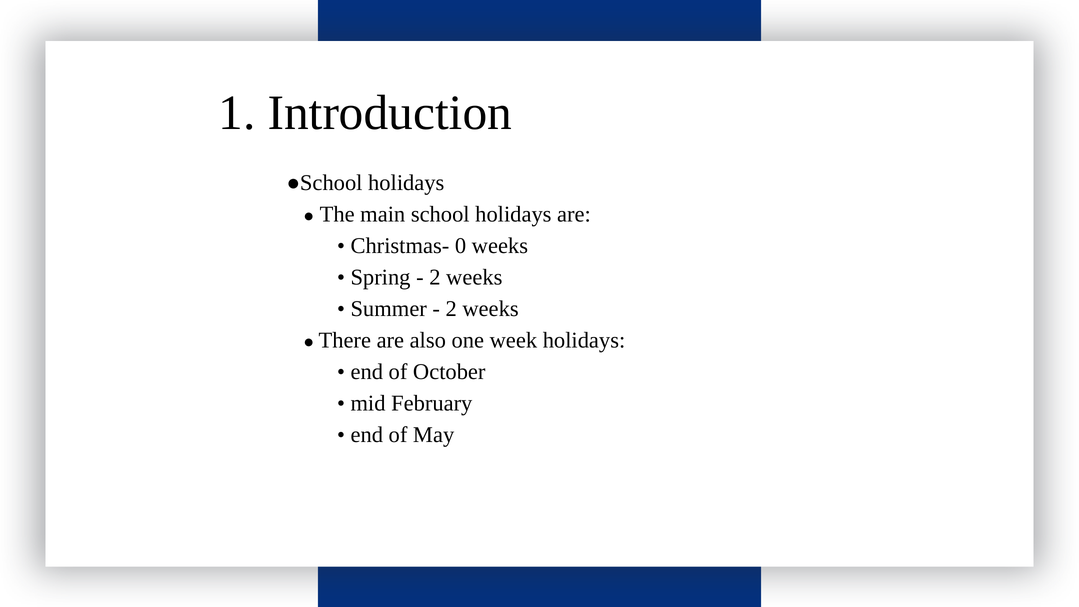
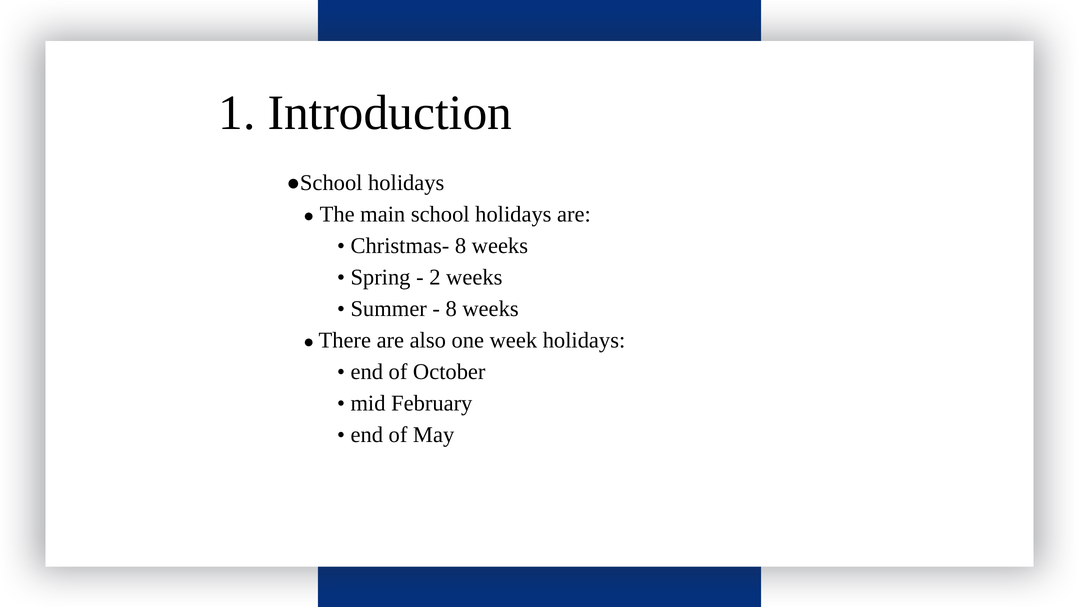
Christmas- 0: 0 -> 8
2 at (451, 309): 2 -> 8
